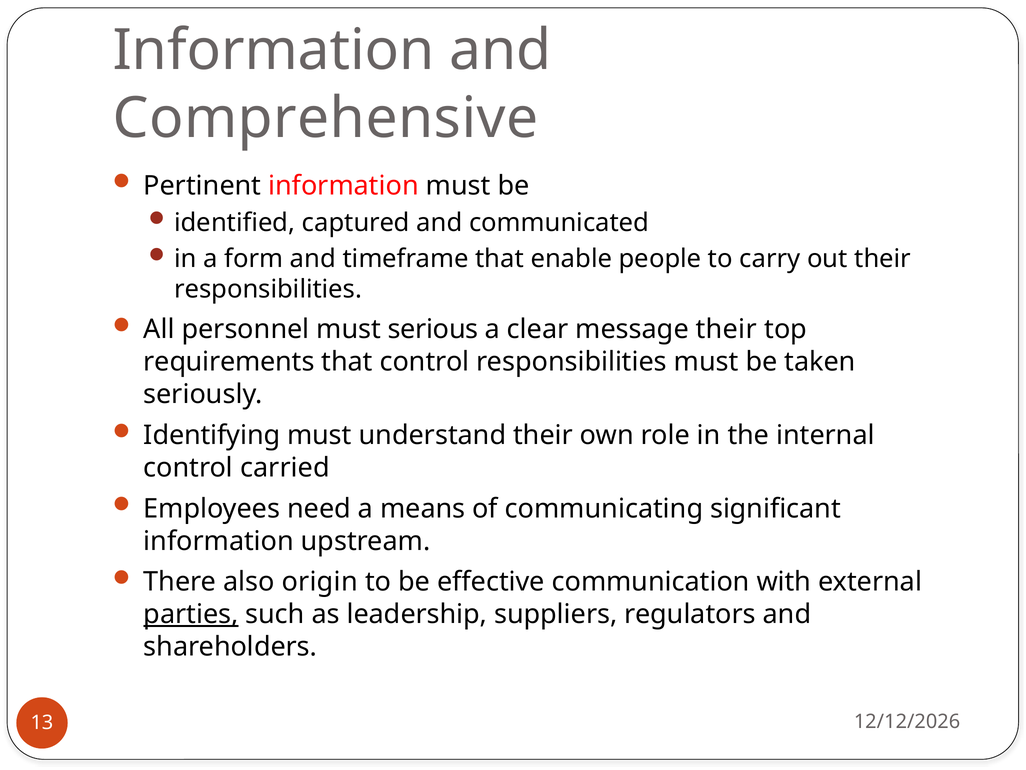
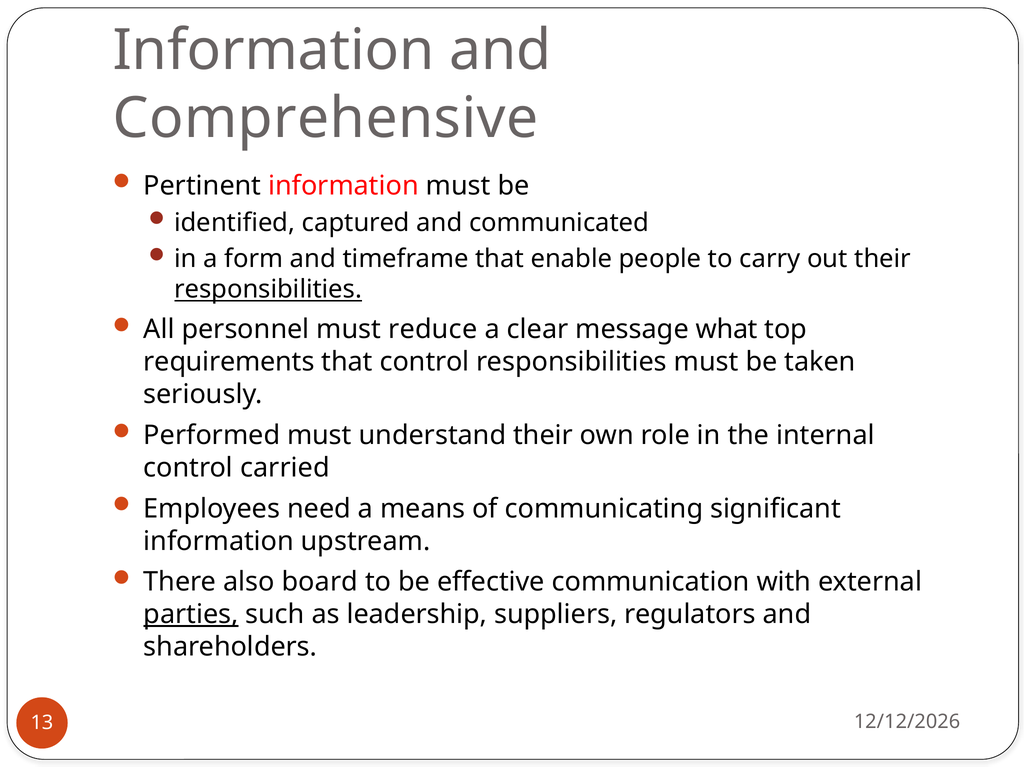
responsibilities at (268, 289) underline: none -> present
serious: serious -> reduce
message their: their -> what
Identifying: Identifying -> Performed
origin: origin -> board
